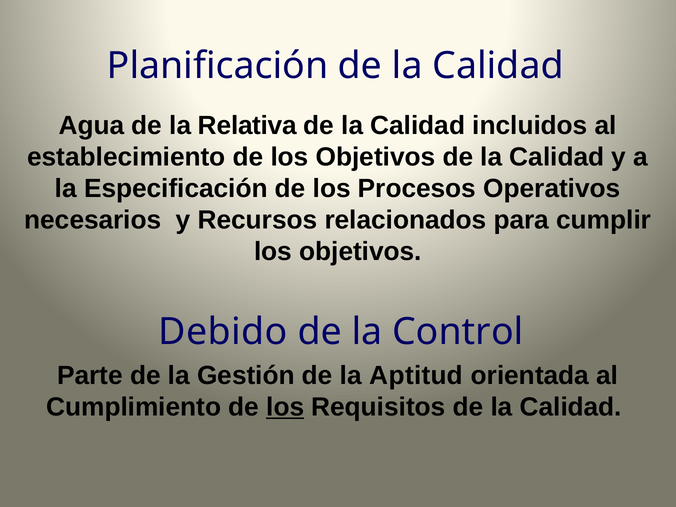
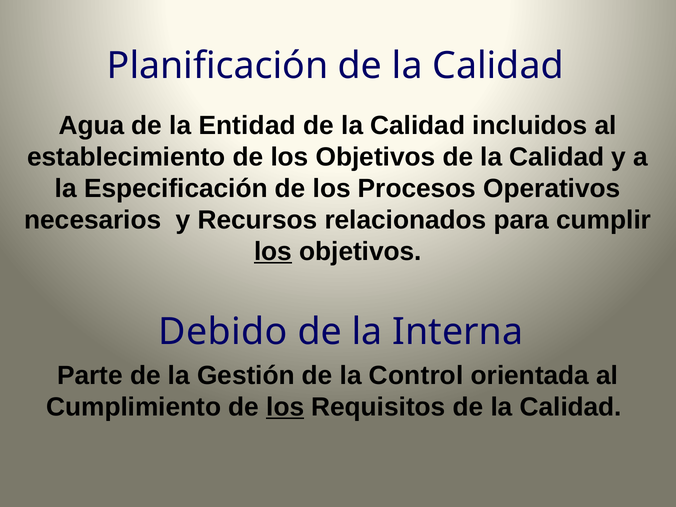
Relativa: Relativa -> Entidad
los at (273, 252) underline: none -> present
Control: Control -> Interna
Aptitud: Aptitud -> Control
